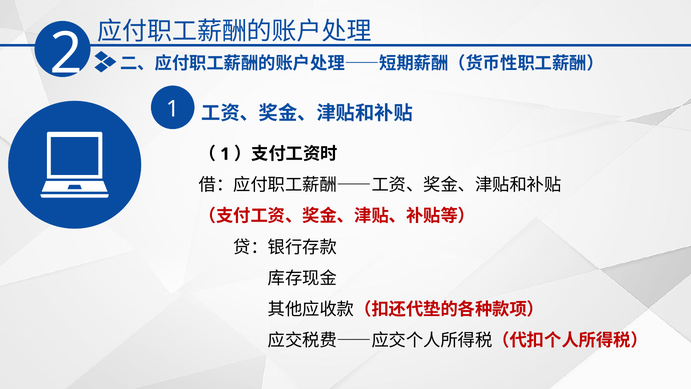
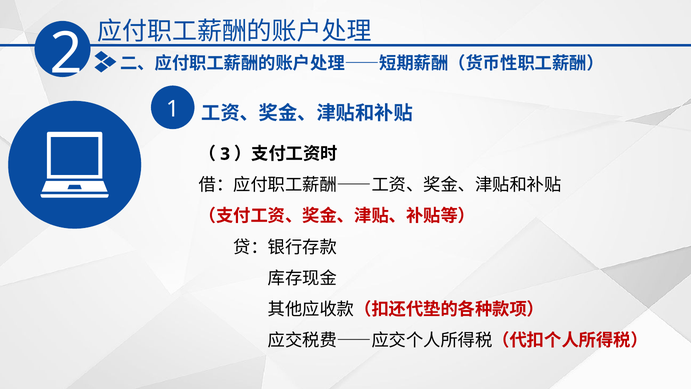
1 at (225, 154): 1 -> 3
